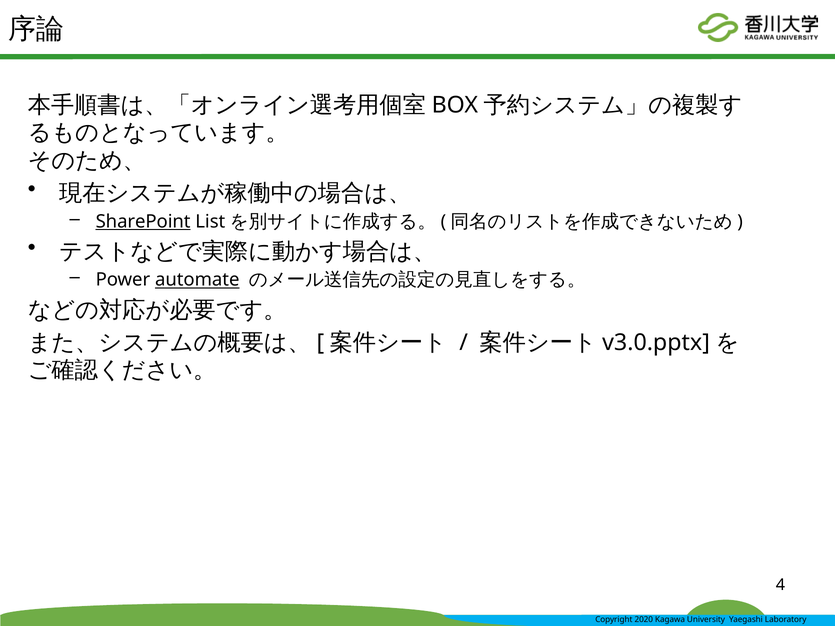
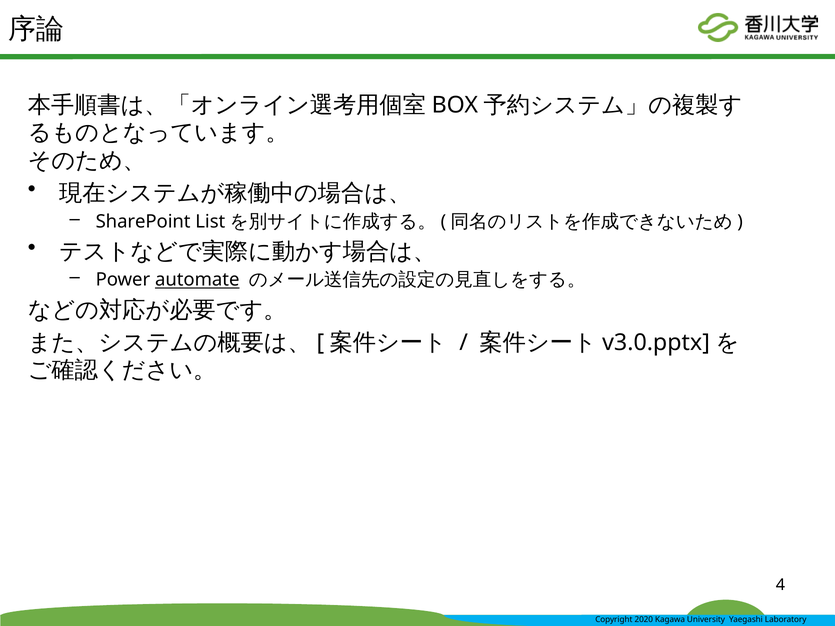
SharePoint underline: present -> none
